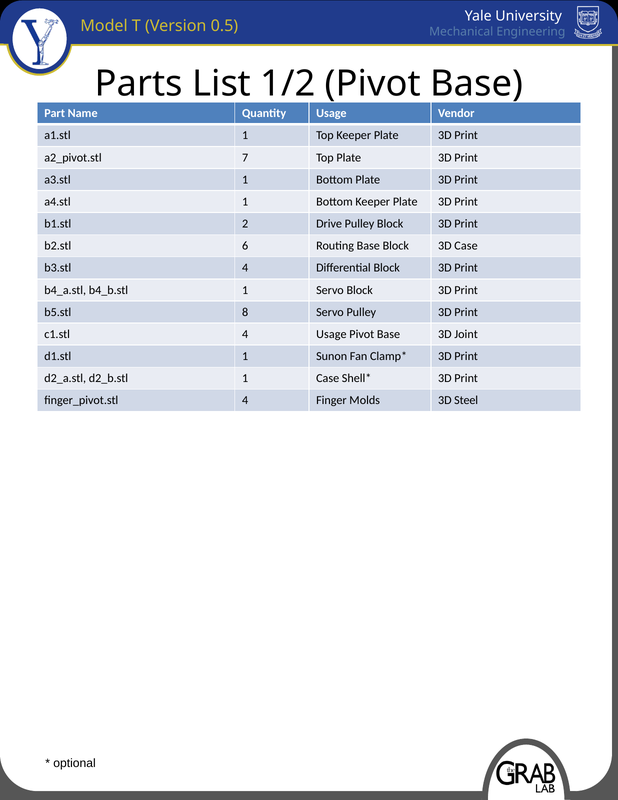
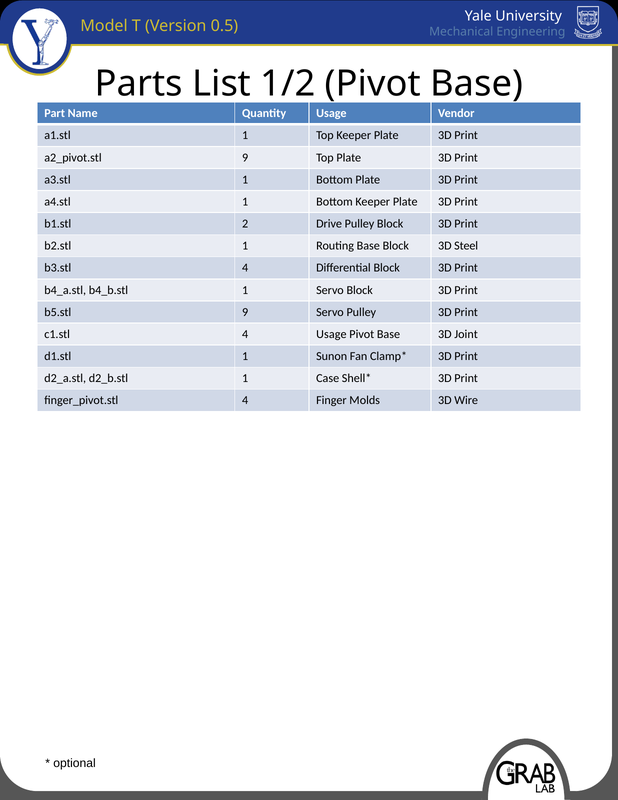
7 at (245, 158): 7 -> 9
b2.stl 6: 6 -> 1
3D Case: Case -> Steel
b5.stl 8: 8 -> 9
Steel: Steel -> Wire
